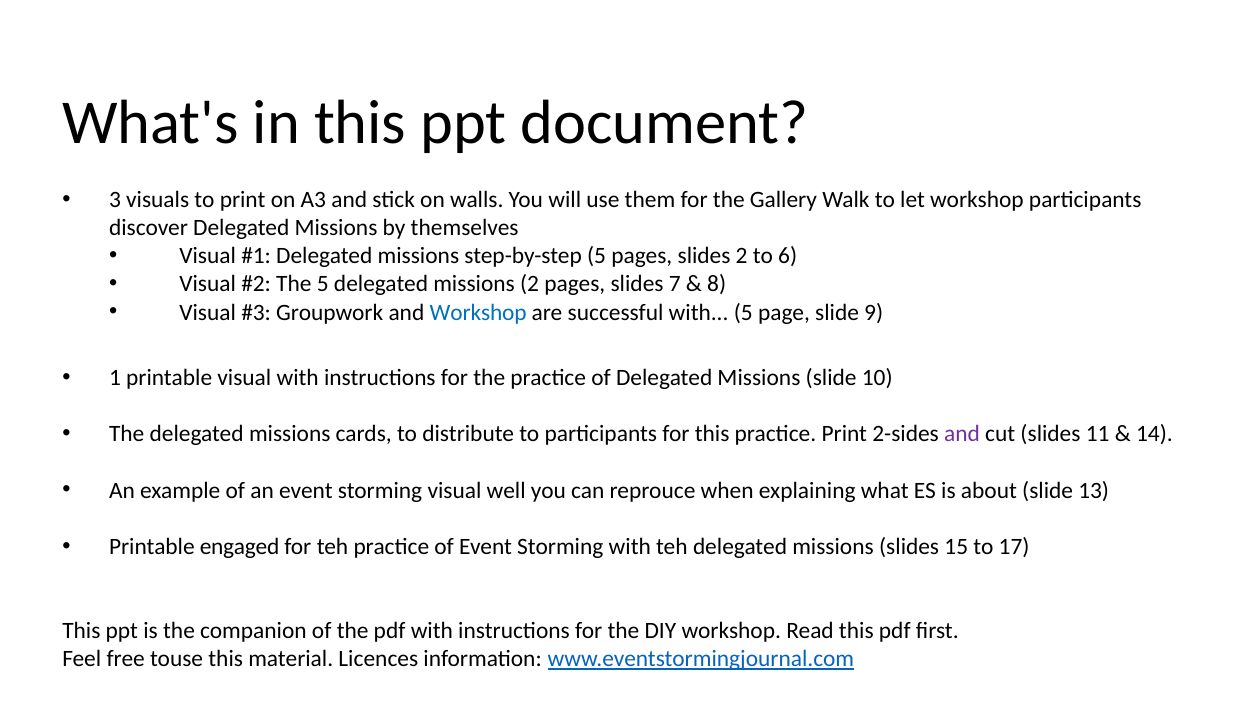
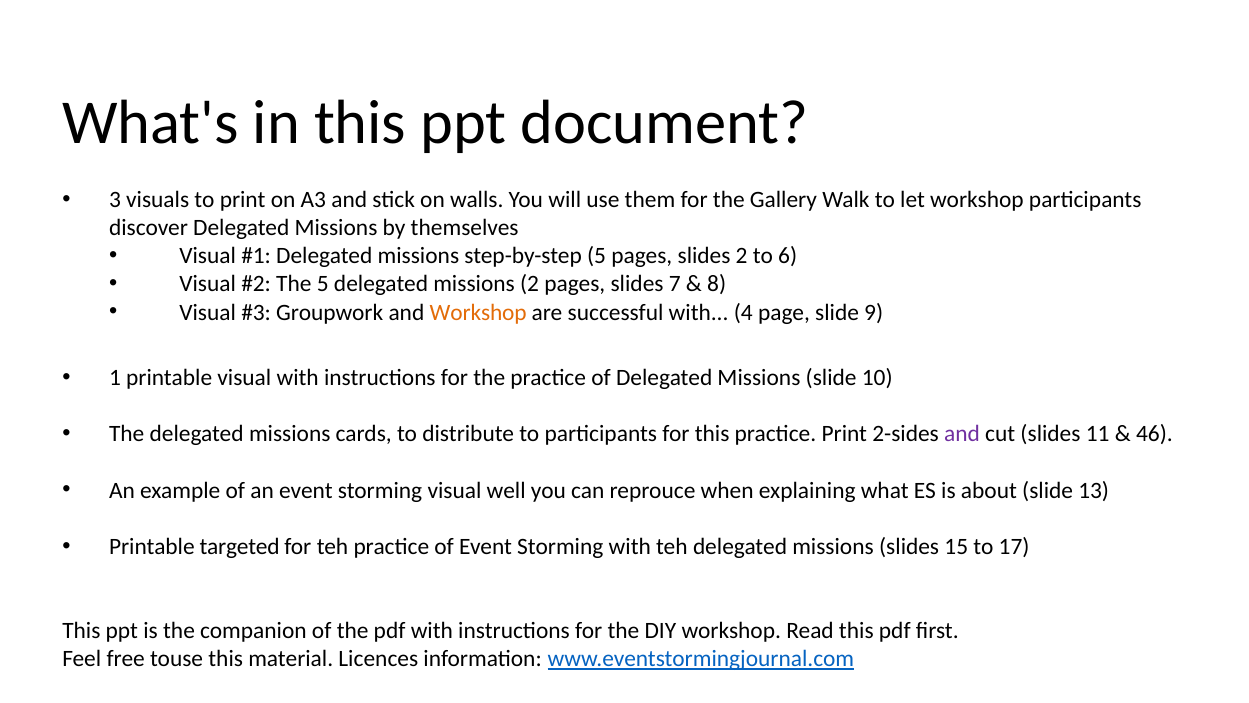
Workshop at (478, 312) colour: blue -> orange
with 5: 5 -> 4
14: 14 -> 46
engaged: engaged -> targeted
